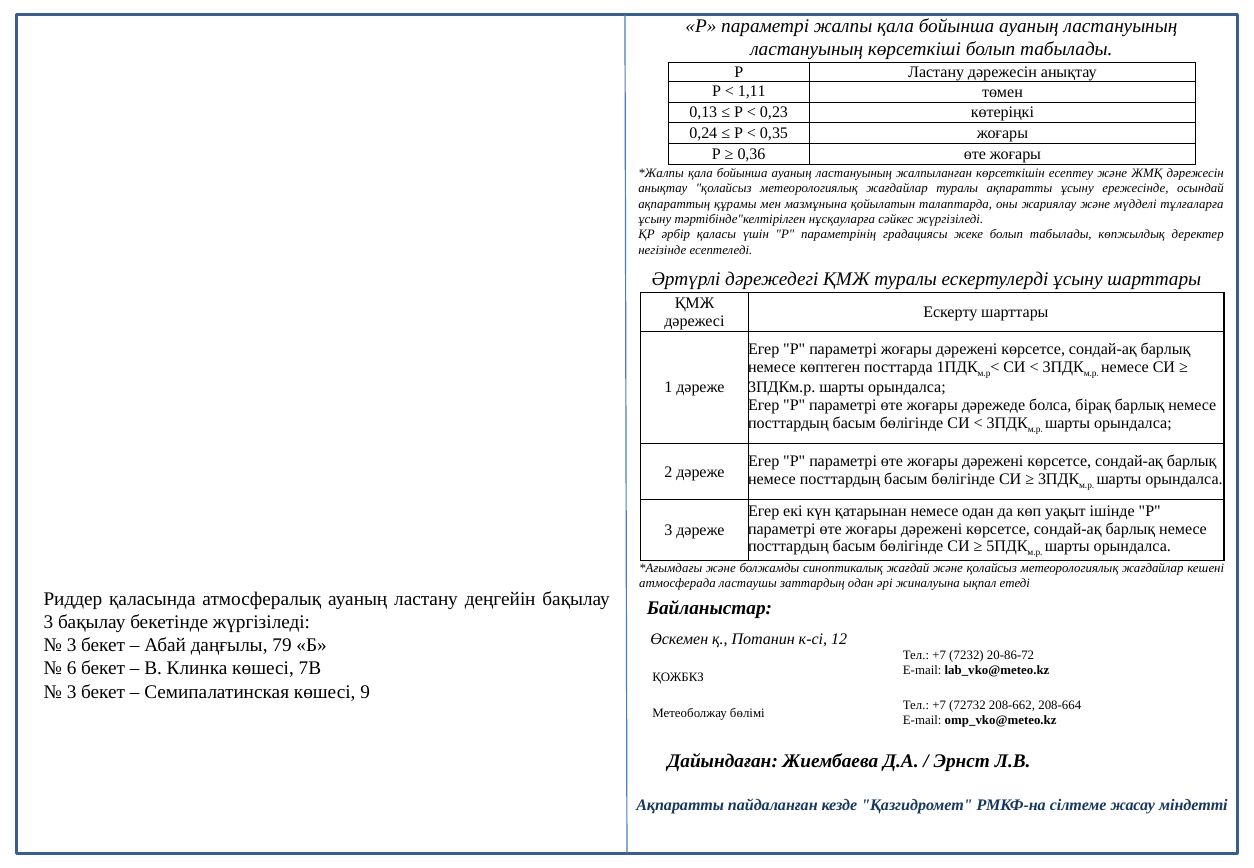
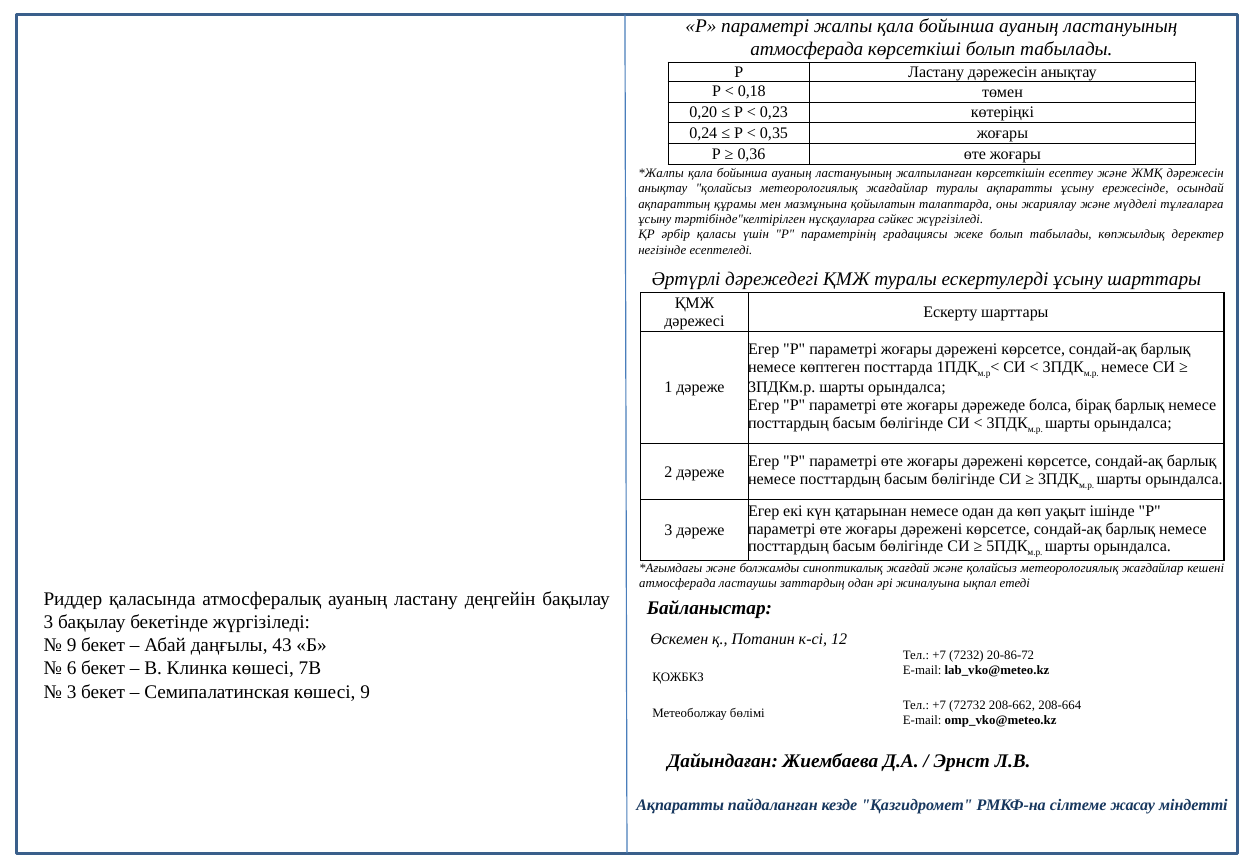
ластануының at (807, 49): ластануының -> атмосферада
1,11: 1,11 -> 0,18
0,13: 0,13 -> 0,20
3 at (72, 646): 3 -> 9
79: 79 -> 43
